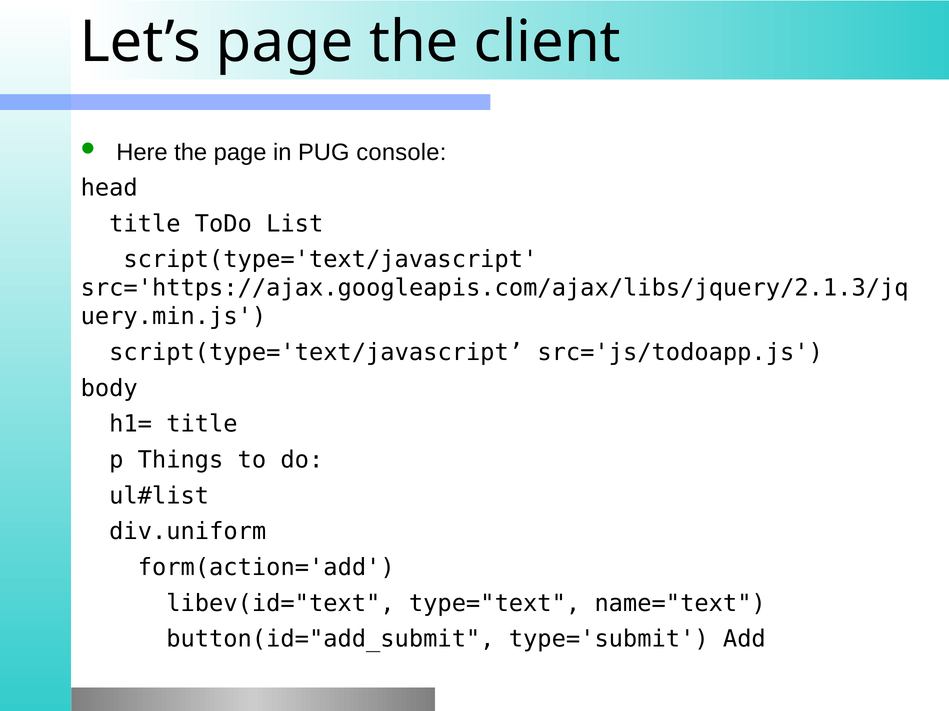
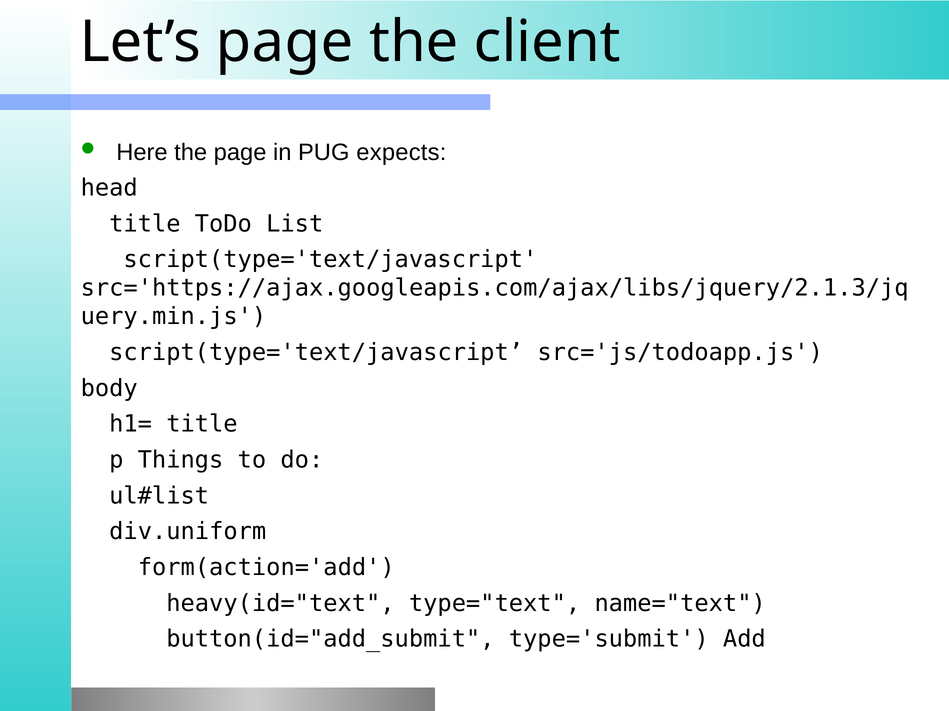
console: console -> expects
libev(id="text: libev(id="text -> heavy(id="text
